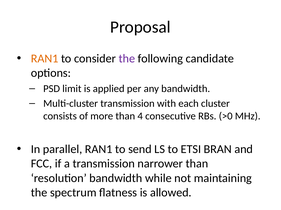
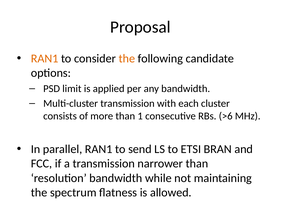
the at (127, 59) colour: purple -> orange
4: 4 -> 1
>0: >0 -> >6
